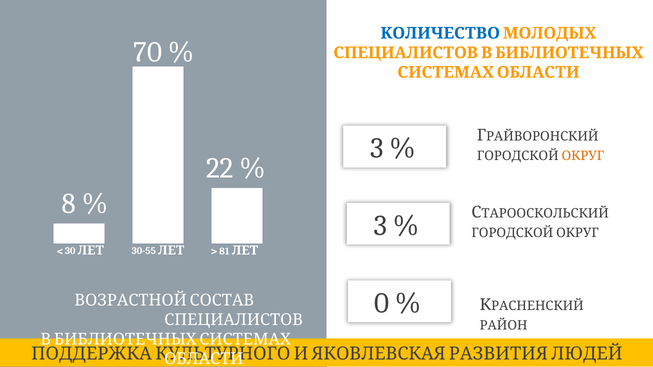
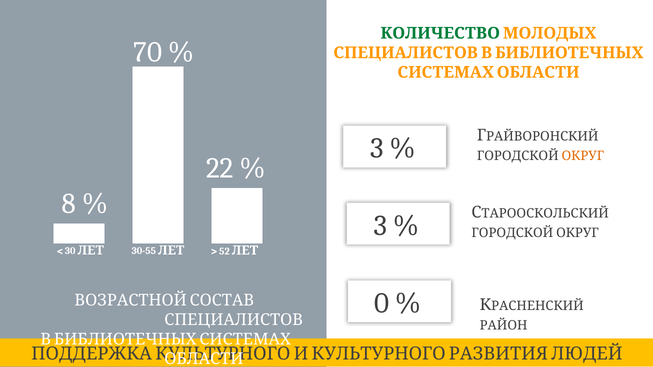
КОЛИЧЕСТВО colour: blue -> green
81: 81 -> 52
И ЯКОВЛЕВСКАЯ: ЯКОВЛЕВСКАЯ -> КУЛЬТУРНОГО
